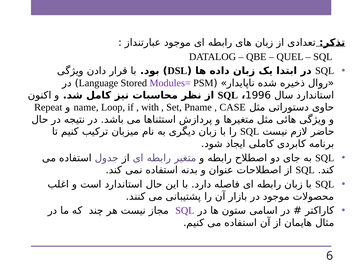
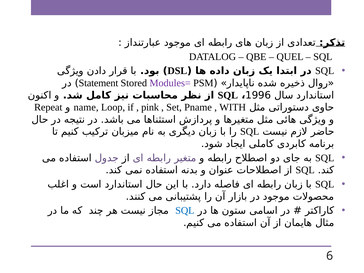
Language: Language -> Statement
with: with -> pink
CASE: CASE -> WITH
SQL at (185, 211) colour: purple -> blue
